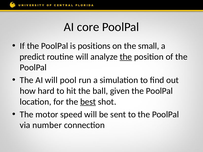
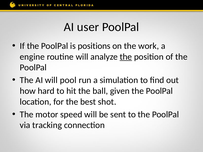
core: core -> user
small: small -> work
predict: predict -> engine
best underline: present -> none
number: number -> tracking
